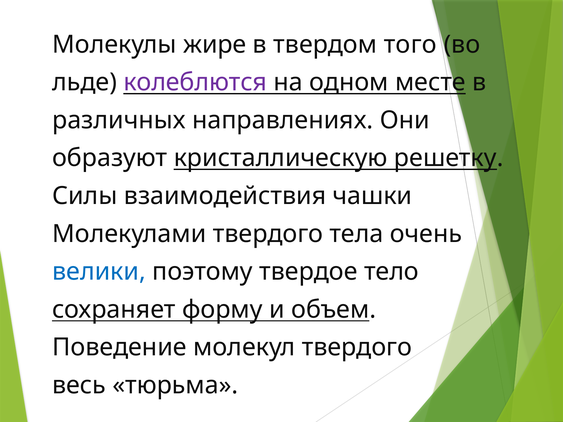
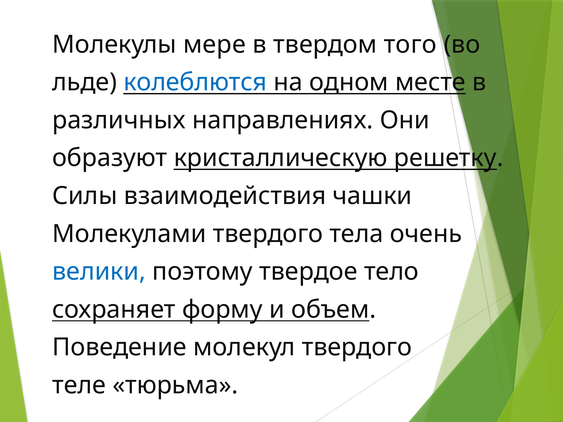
жире: жире -> мере
колеблются colour: purple -> blue
весь: весь -> теле
